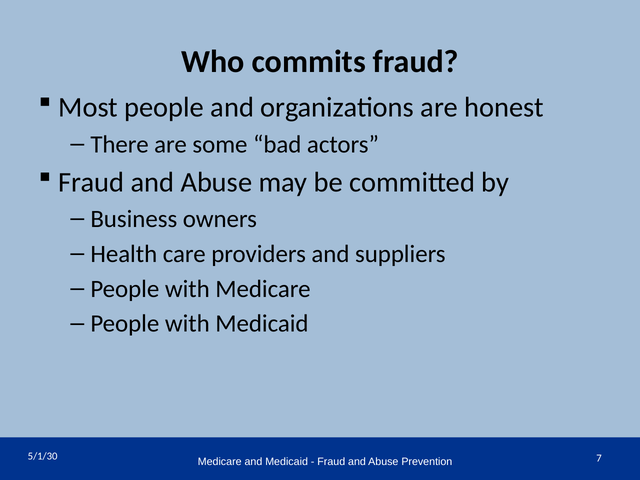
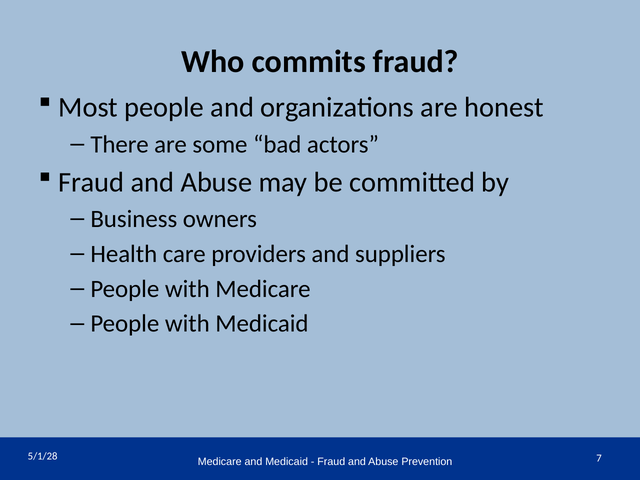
5/1/30: 5/1/30 -> 5/1/28
